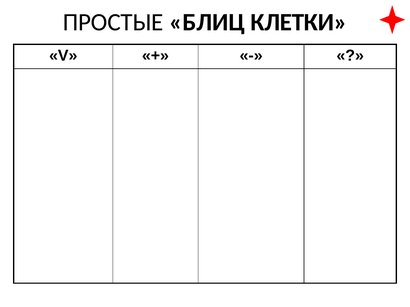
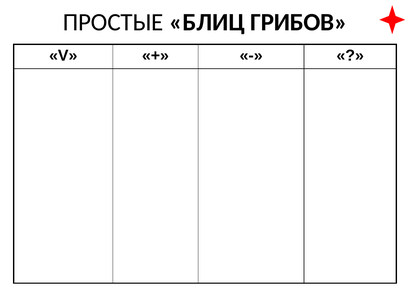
КЛЕТКИ: КЛЕТКИ -> ГРИБОВ
